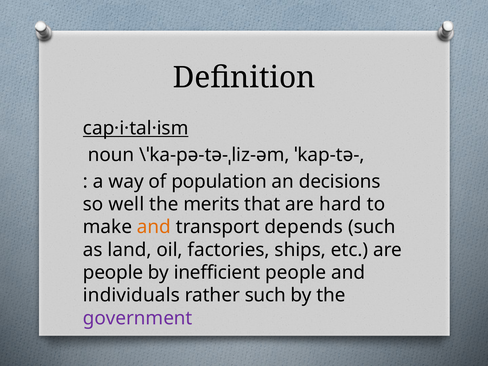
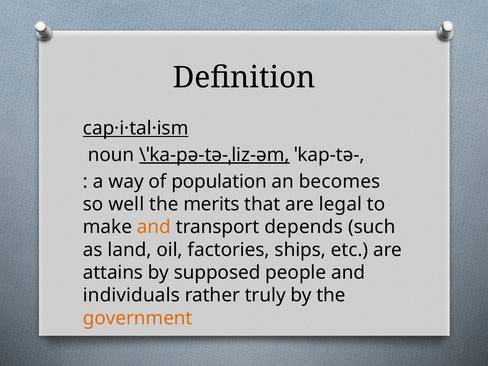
\ˈka-pə-tə-ˌliz-əm underline: none -> present
decisions: decisions -> becomes
hard: hard -> legal
people at (113, 273): people -> attains
inefficient: inefficient -> supposed
rather such: such -> truly
government colour: purple -> orange
